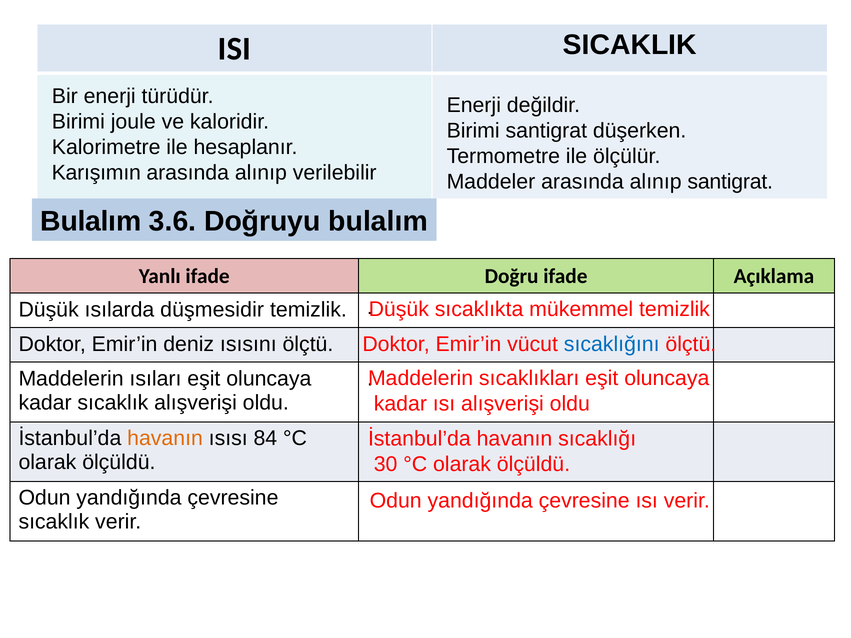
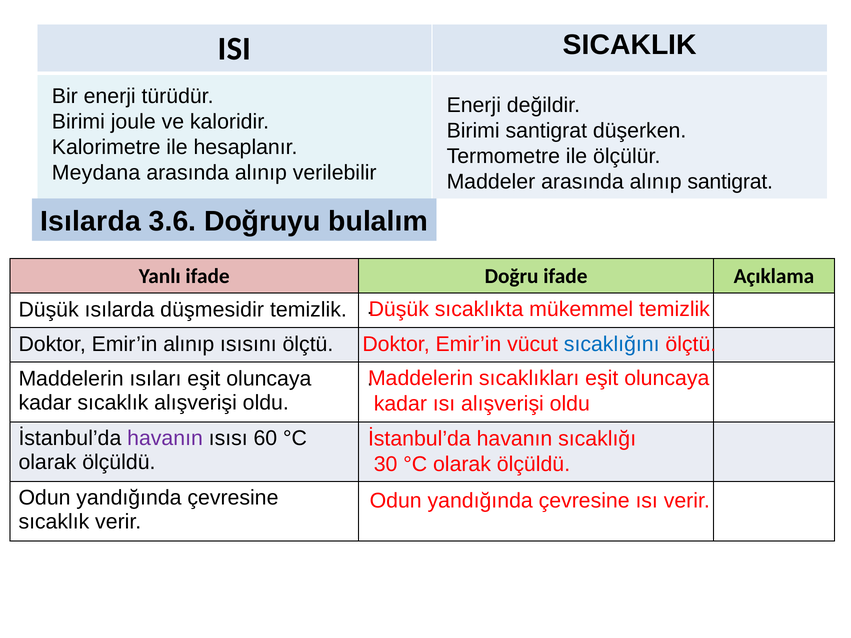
Karışımın: Karışımın -> Meydana
Bulalım at (91, 222): Bulalım -> Isılarda
Emir’in deniz: deniz -> alınıp
havanın at (165, 438) colour: orange -> purple
84: 84 -> 60
